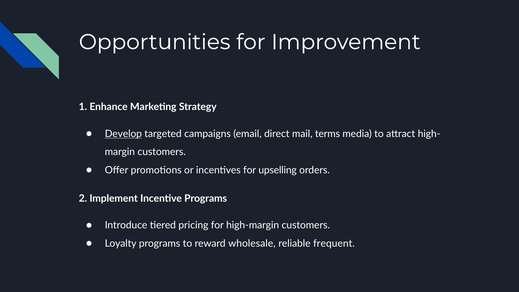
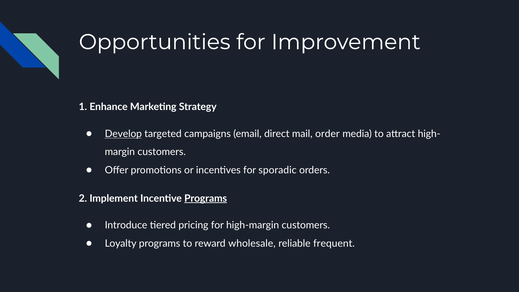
terms: terms -> order
upselling: upselling -> sporadic
Programs at (206, 198) underline: none -> present
